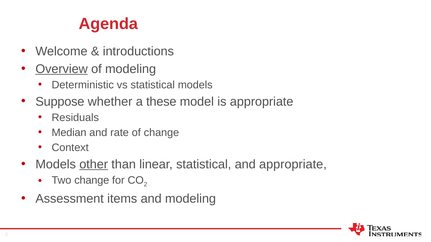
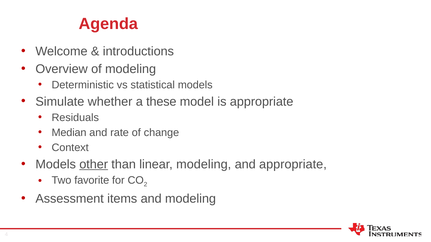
Overview underline: present -> none
Suppose: Suppose -> Simulate
linear statistical: statistical -> modeling
Two change: change -> favorite
